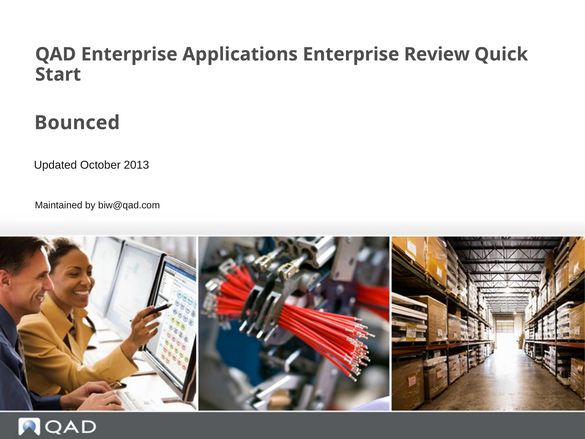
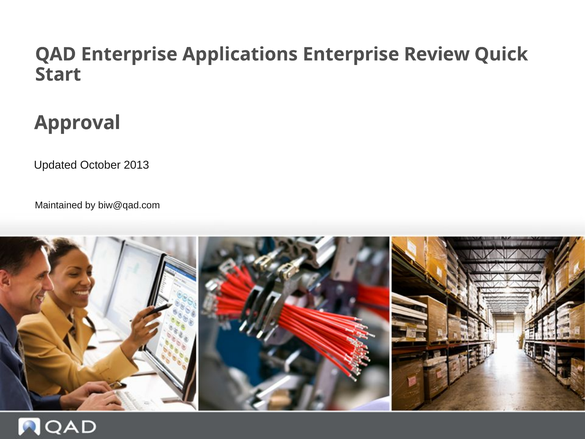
Bounced: Bounced -> Approval
